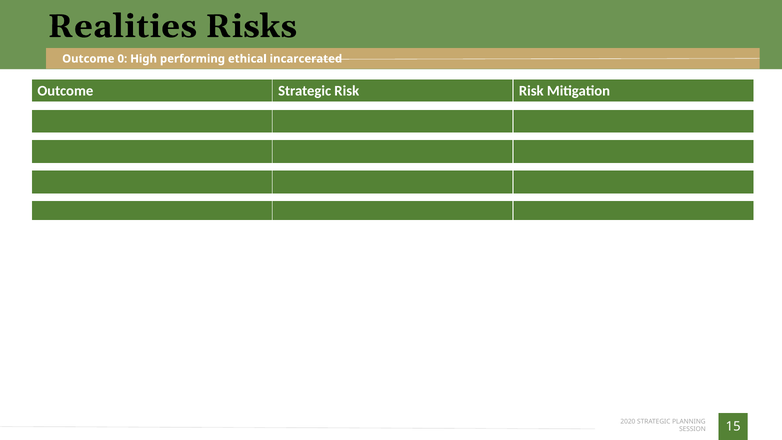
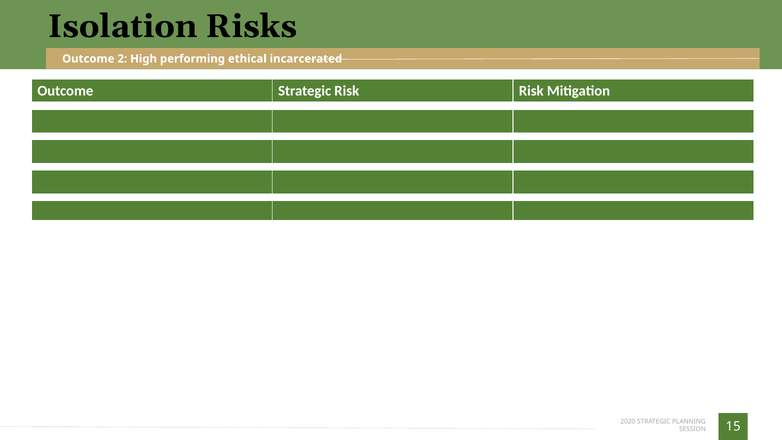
Realities: Realities -> Isolation
0: 0 -> 2
